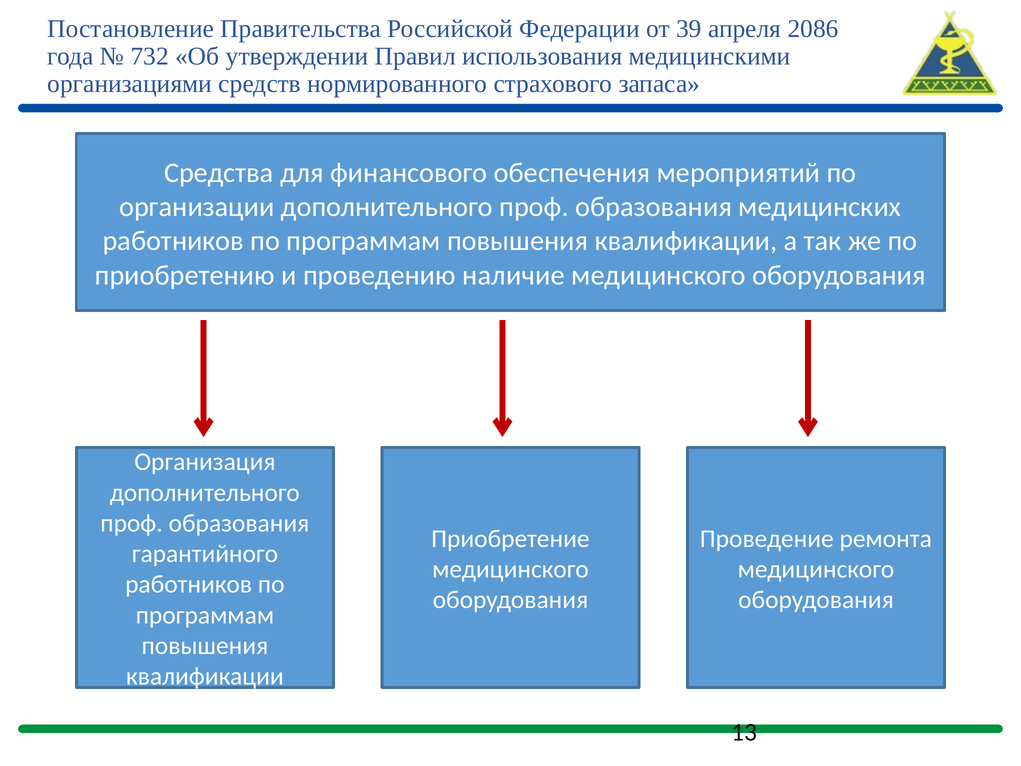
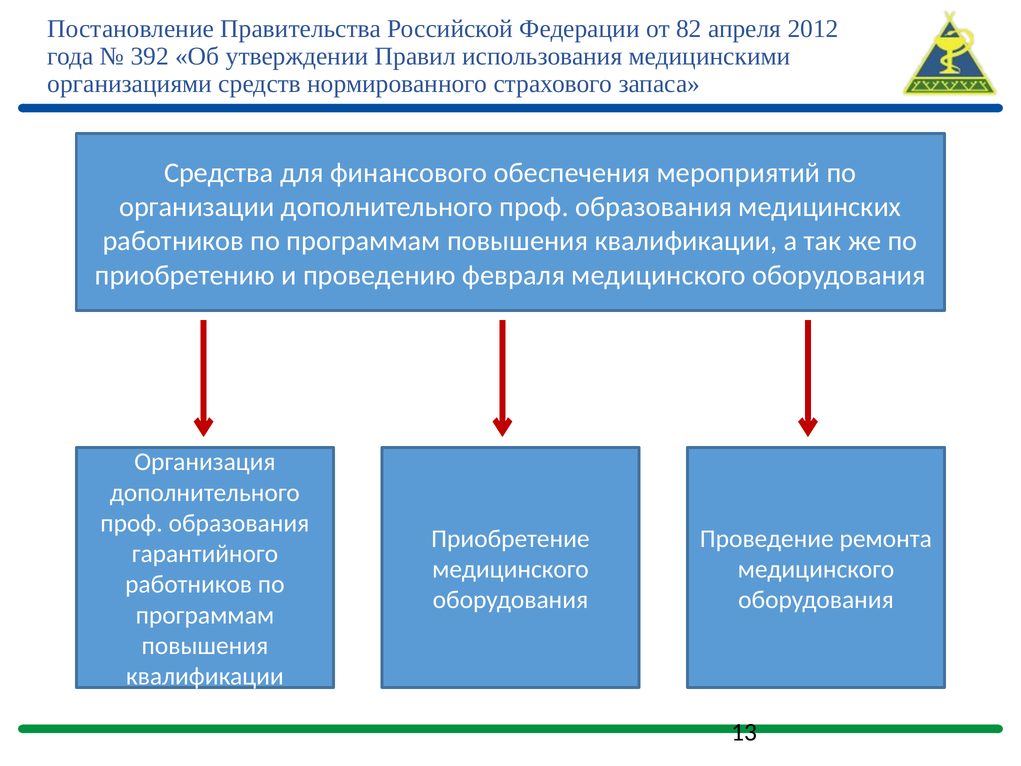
39: 39 -> 82
2086: 2086 -> 2012
732: 732 -> 392
наличие: наличие -> февраля
